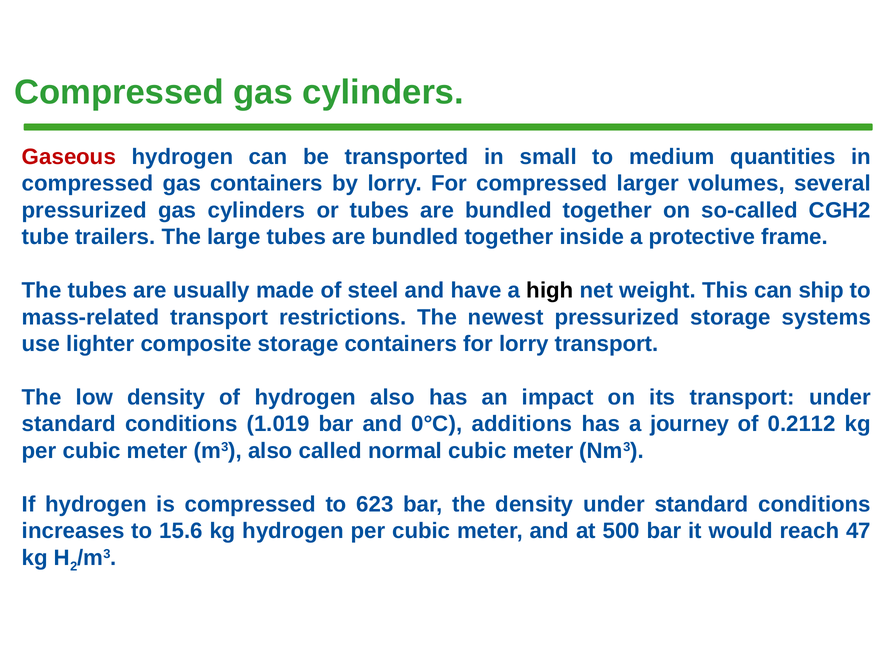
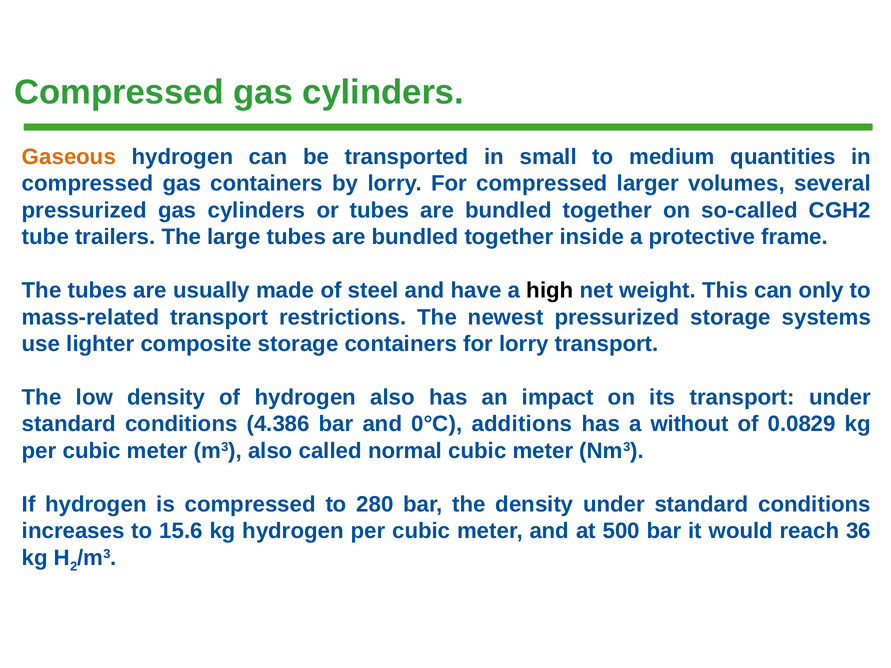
Gaseous colour: red -> orange
ship: ship -> only
1.019: 1.019 -> 4.386
journey: journey -> without
0.2112: 0.2112 -> 0.0829
623: 623 -> 280
47: 47 -> 36
